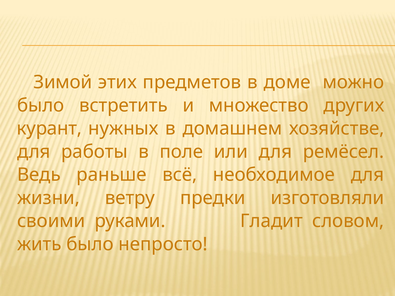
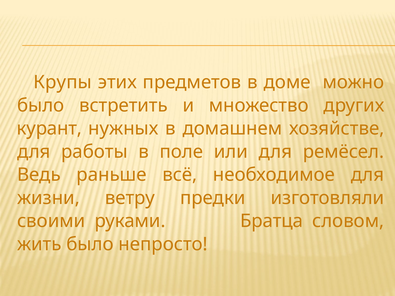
Зимой: Зимой -> Крупы
Гладит: Гладит -> Братца
